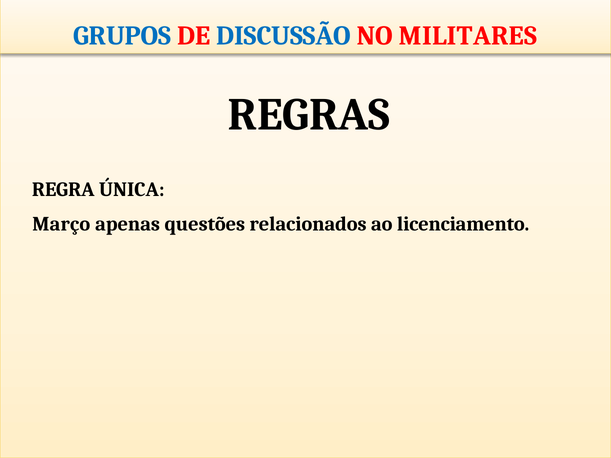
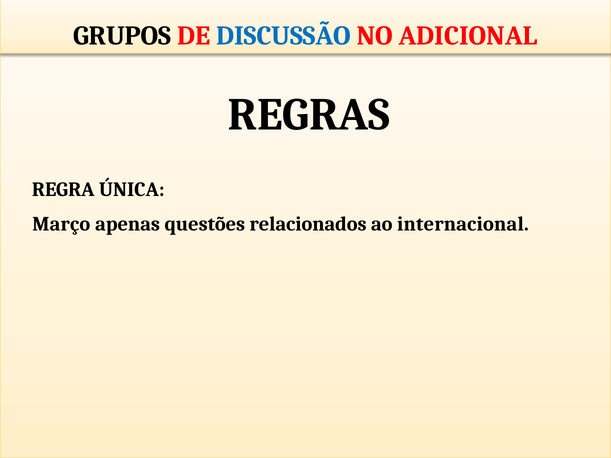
GRUPOS colour: blue -> black
MILITARES: MILITARES -> ADICIONAL
licenciamento: licenciamento -> internacional
